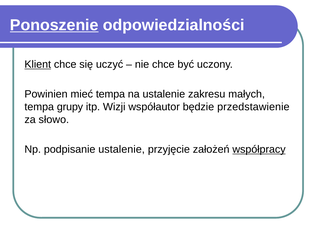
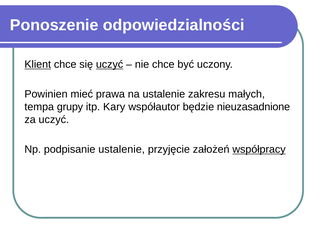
Ponoszenie underline: present -> none
uczyć at (110, 65) underline: none -> present
mieć tempa: tempa -> prawa
Wizji: Wizji -> Kary
przedstawienie: przedstawienie -> nieuzasadnione
za słowo: słowo -> uczyć
